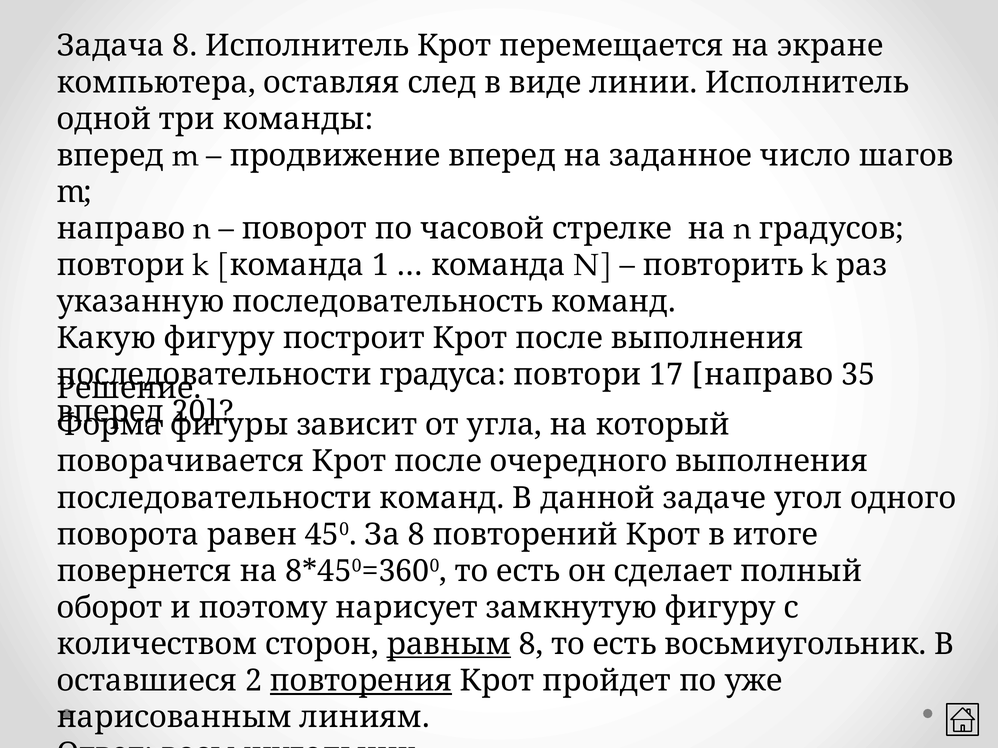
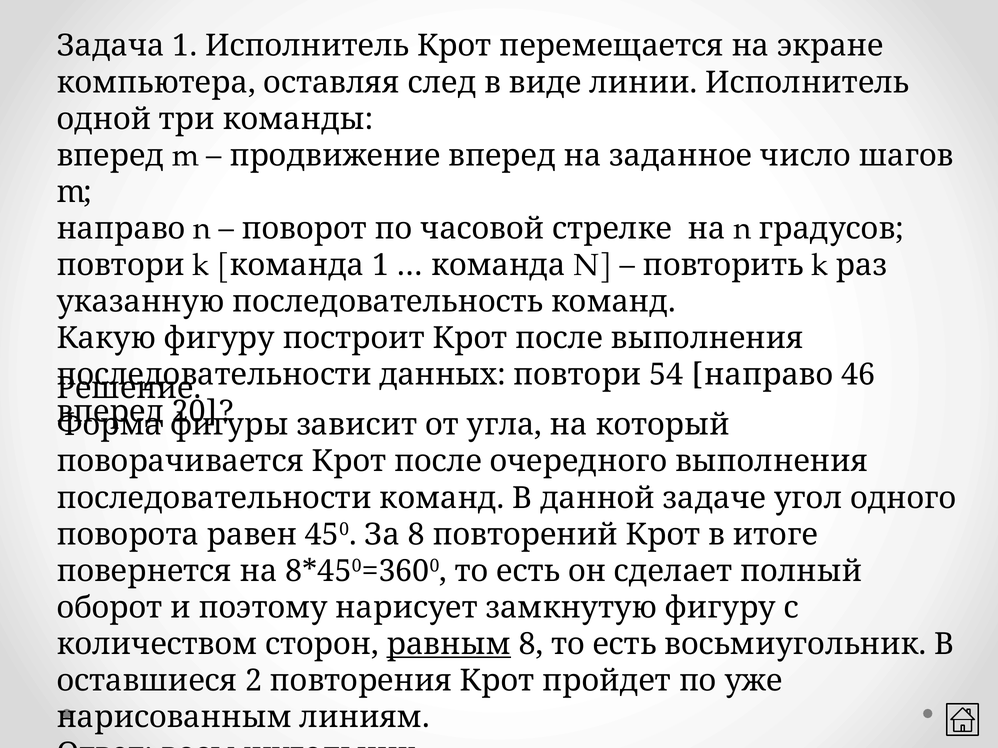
Задача 8: 8 -> 1
градуса: градуса -> данных
17: 17 -> 54
35: 35 -> 46
повторения underline: present -> none
